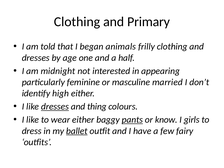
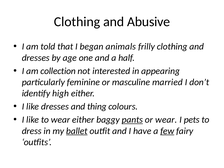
Primary: Primary -> Abusive
midnight: midnight -> collection
dresses at (55, 107) underline: present -> none
or know: know -> wear
girls: girls -> pets
few underline: none -> present
